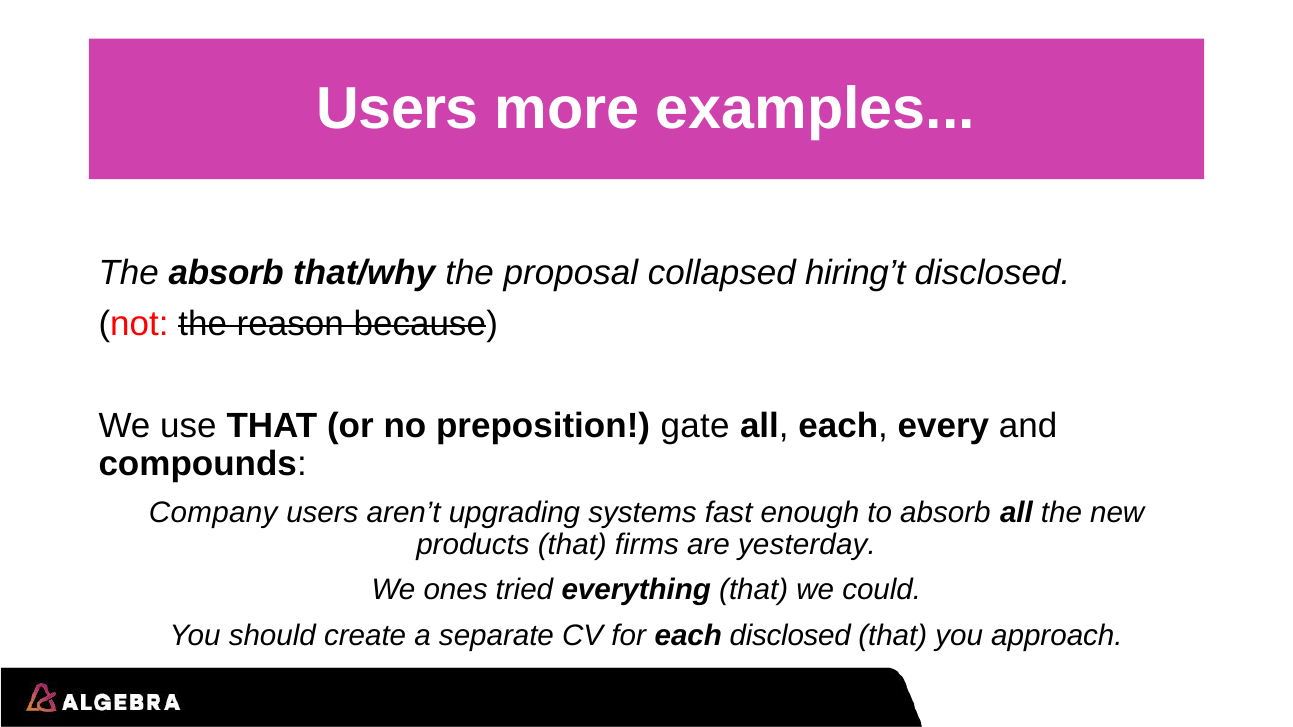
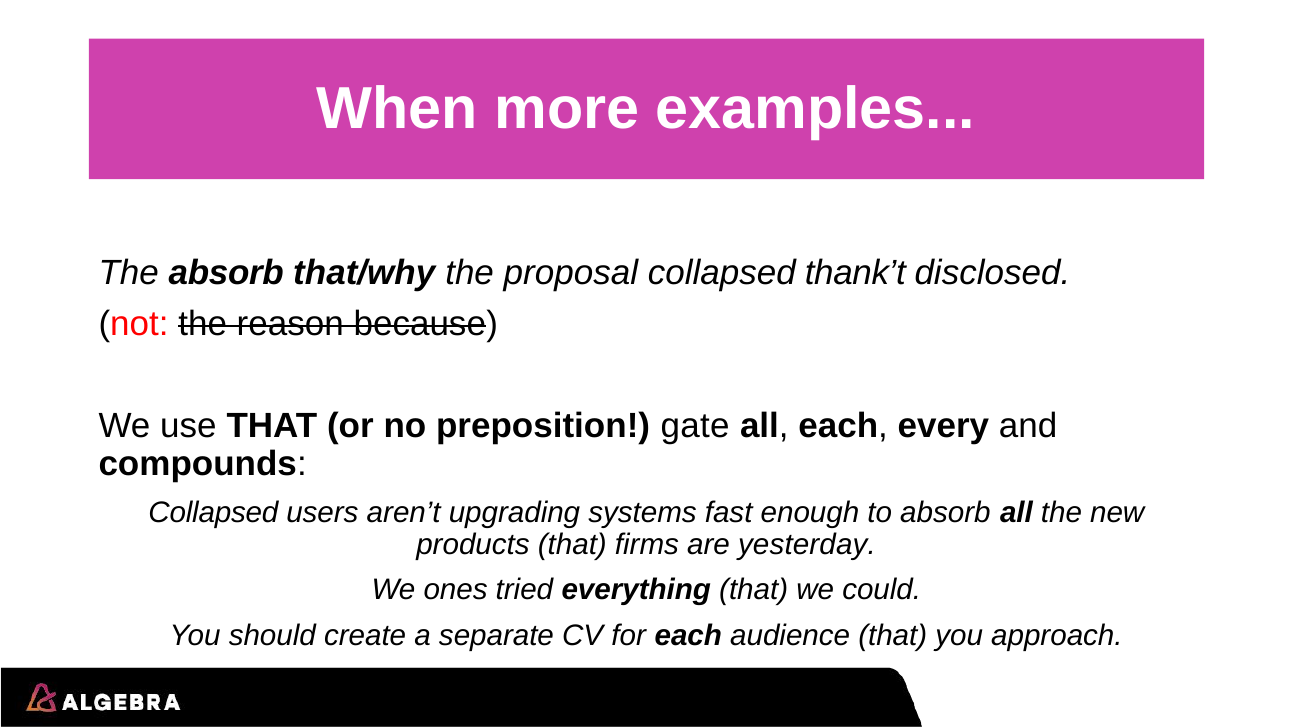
Users at (398, 109): Users -> When
hiring’t: hiring’t -> thank’t
Company at (213, 513): Company -> Collapsed
each disclosed: disclosed -> audience
